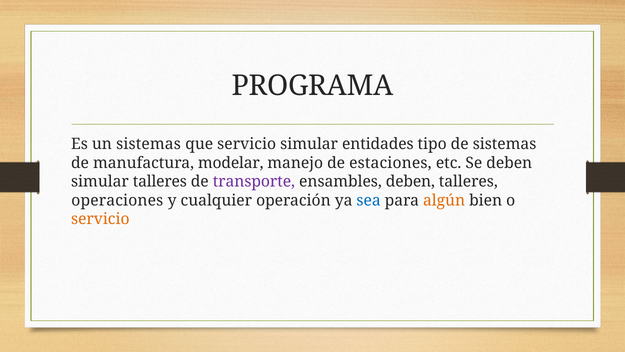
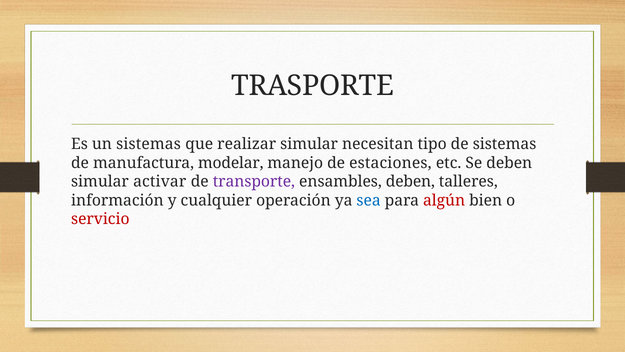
PROGRAMA: PROGRAMA -> TRASPORTE
que servicio: servicio -> realizar
entidades: entidades -> necesitan
simular talleres: talleres -> activar
operaciones: operaciones -> información
algún colour: orange -> red
servicio at (100, 219) colour: orange -> red
